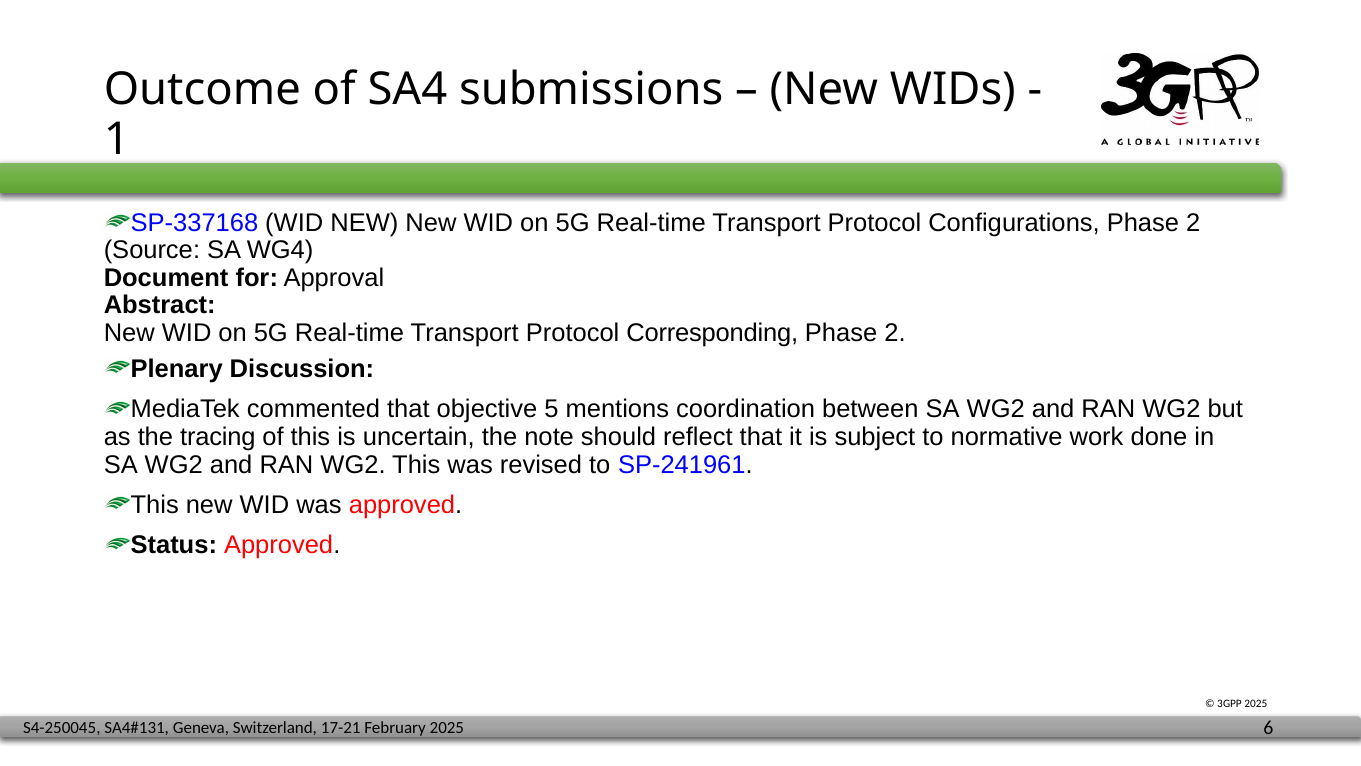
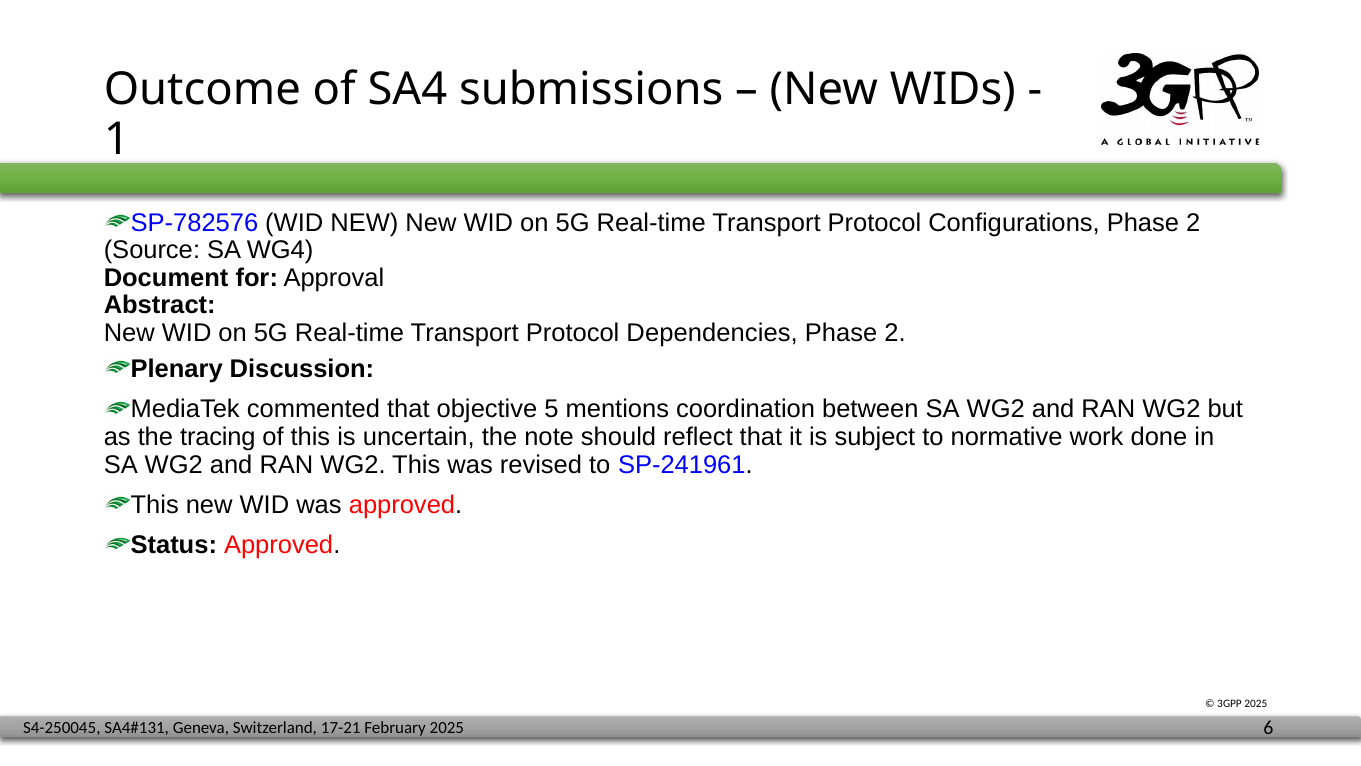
SP-337168: SP-337168 -> SP-782576
Corresponding: Corresponding -> Dependencies
